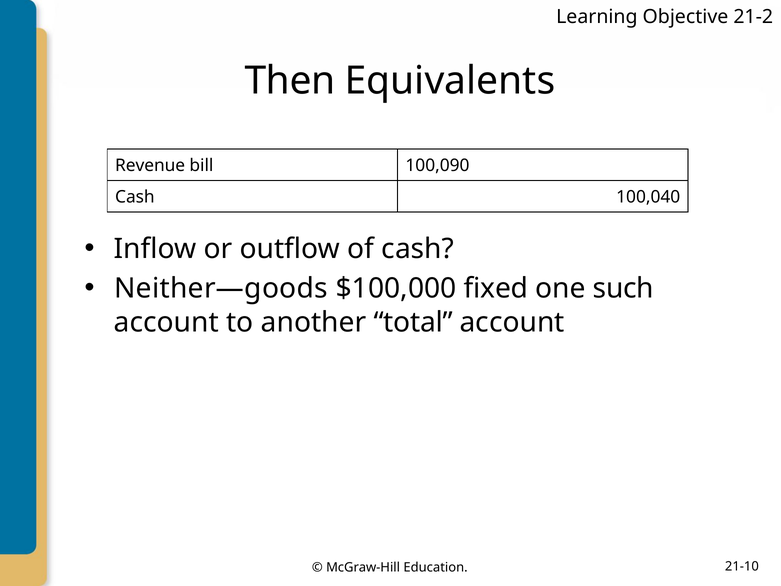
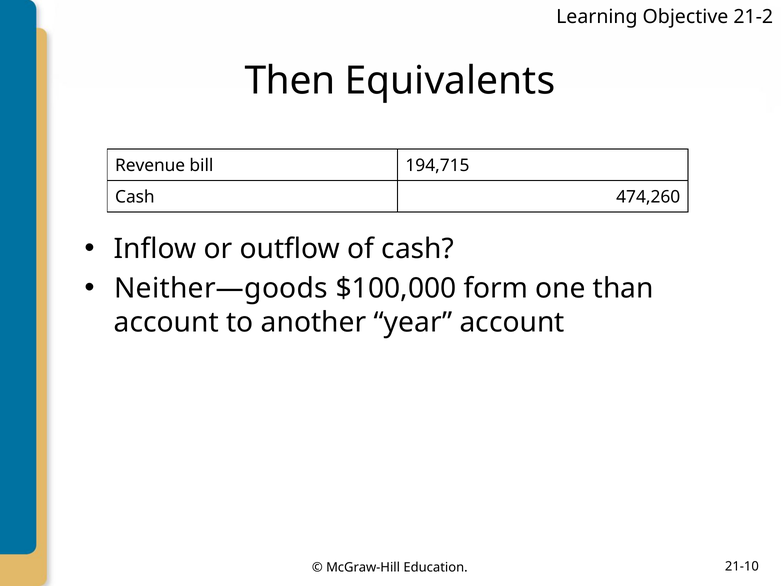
100,090: 100,090 -> 194,715
100,040: 100,040 -> 474,260
fixed: fixed -> form
such: such -> than
total: total -> year
